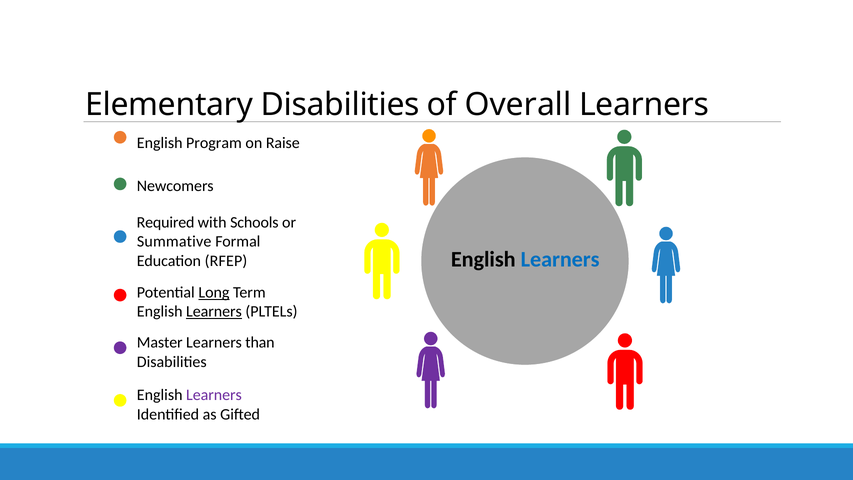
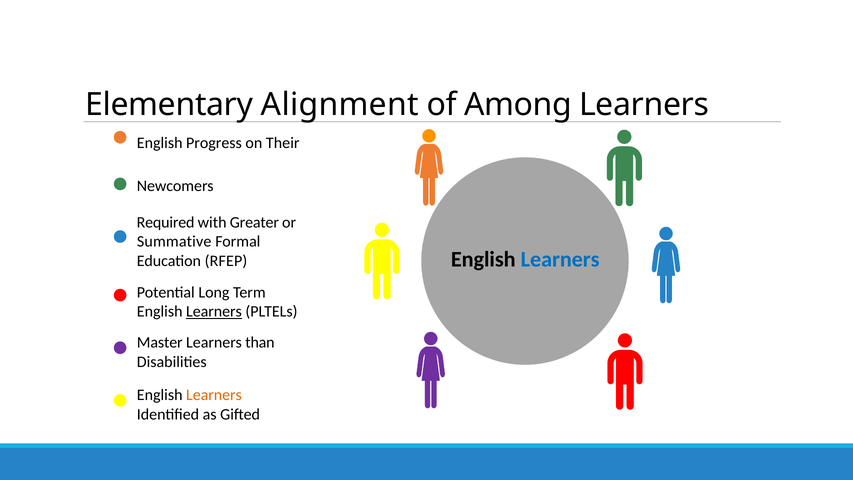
Elementary Disabilities: Disabilities -> Alignment
Overall: Overall -> Among
Program: Program -> Progress
Raise: Raise -> Their
Schools: Schools -> Greater
Long underline: present -> none
Learners at (214, 395) colour: purple -> orange
